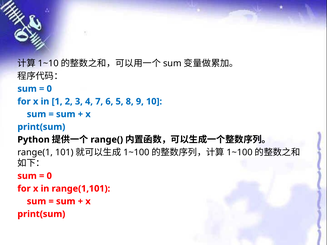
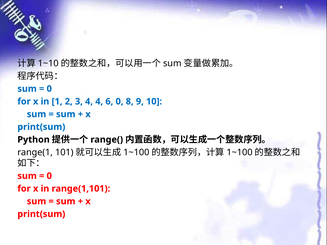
4 7: 7 -> 4
6 5: 5 -> 0
